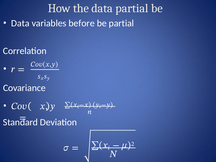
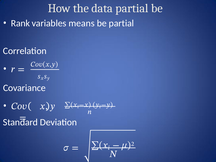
Data at (20, 23): Data -> Rank
before: before -> means
